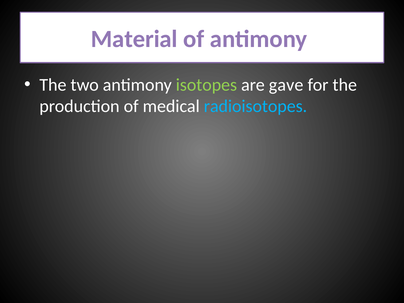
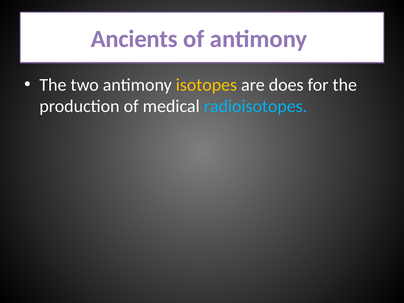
Material: Material -> Ancients
isotopes colour: light green -> yellow
gave: gave -> does
